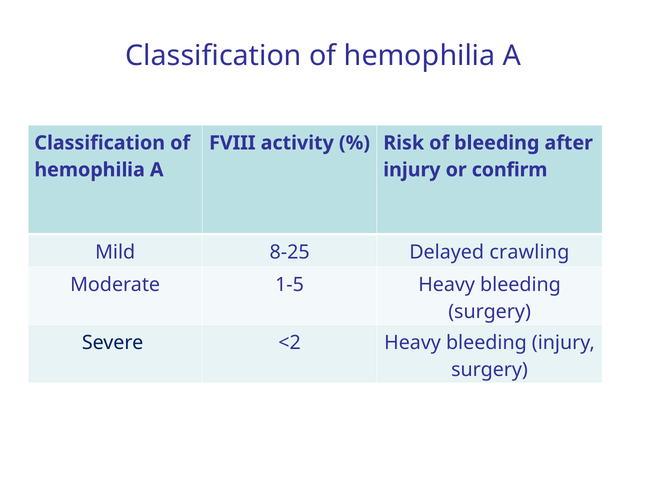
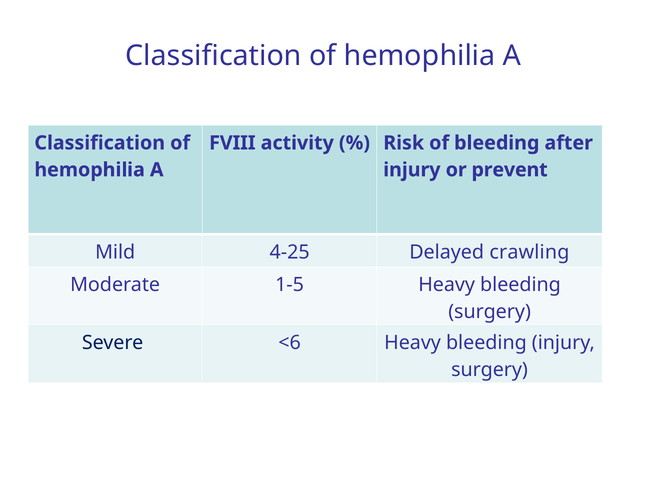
confirm: confirm -> prevent
8-25: 8-25 -> 4-25
<2: <2 -> <6
